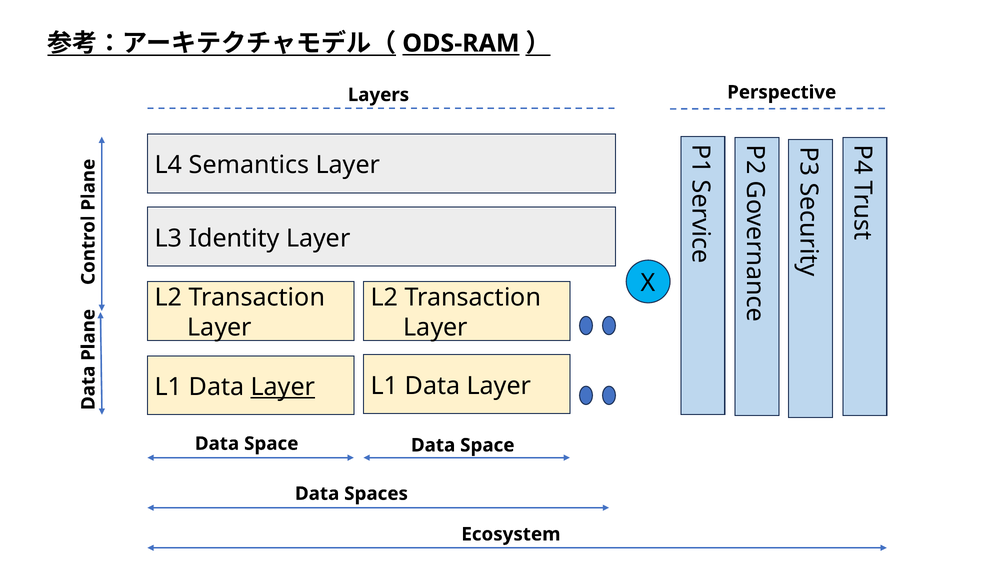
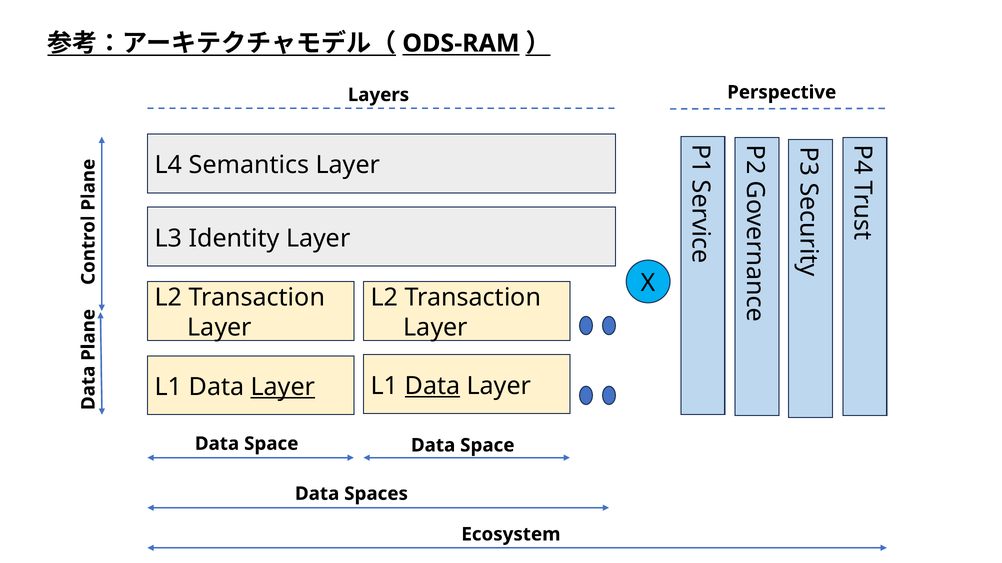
Data at (433, 386) underline: none -> present
